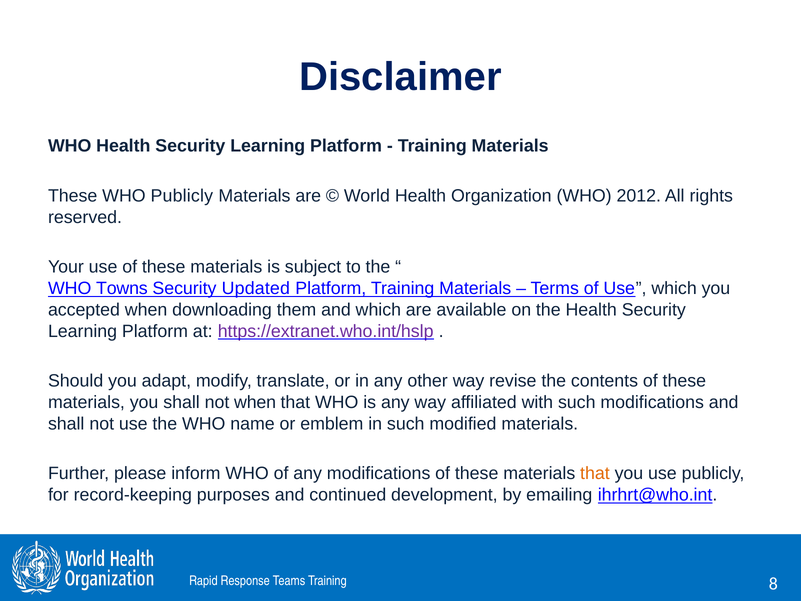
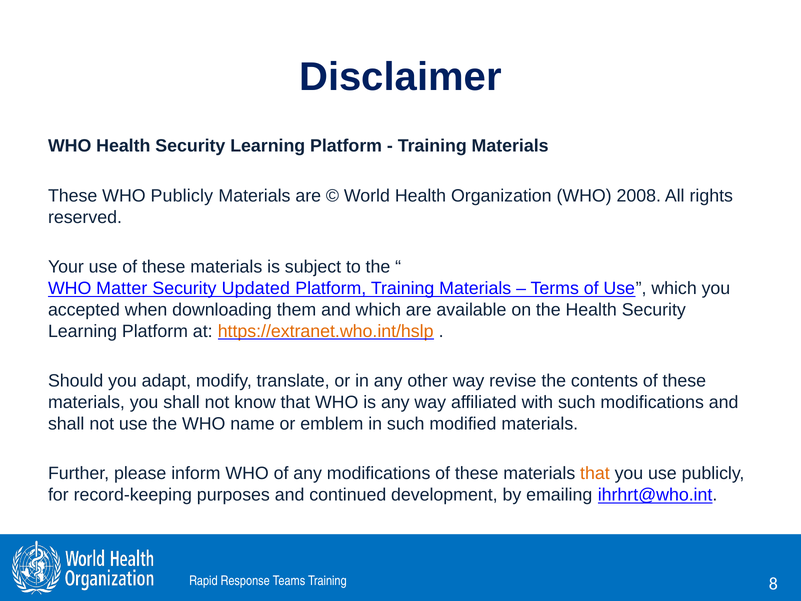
2012: 2012 -> 2008
Towns: Towns -> Matter
https://extranet.who.int/hslp colour: purple -> orange
not when: when -> know
